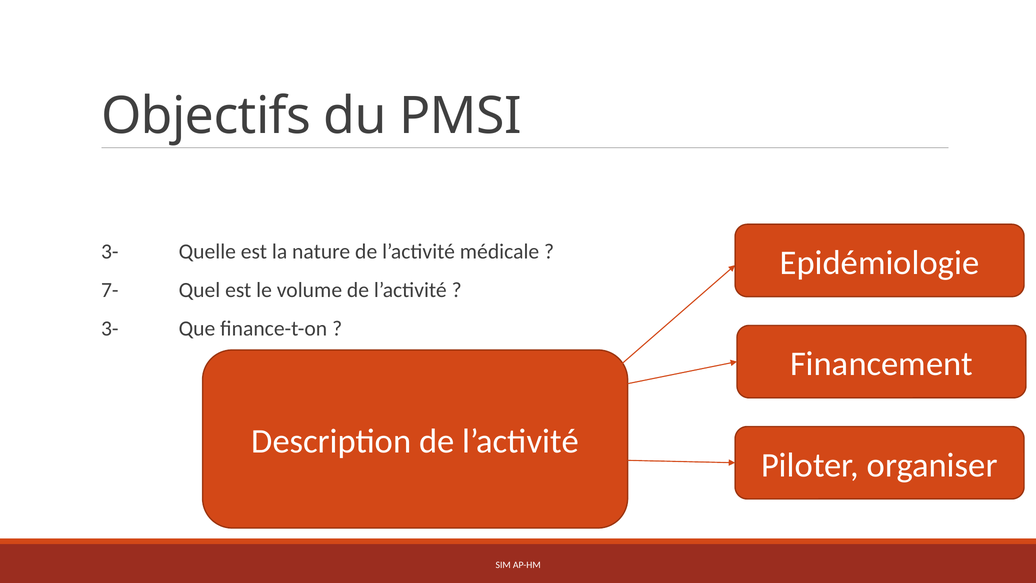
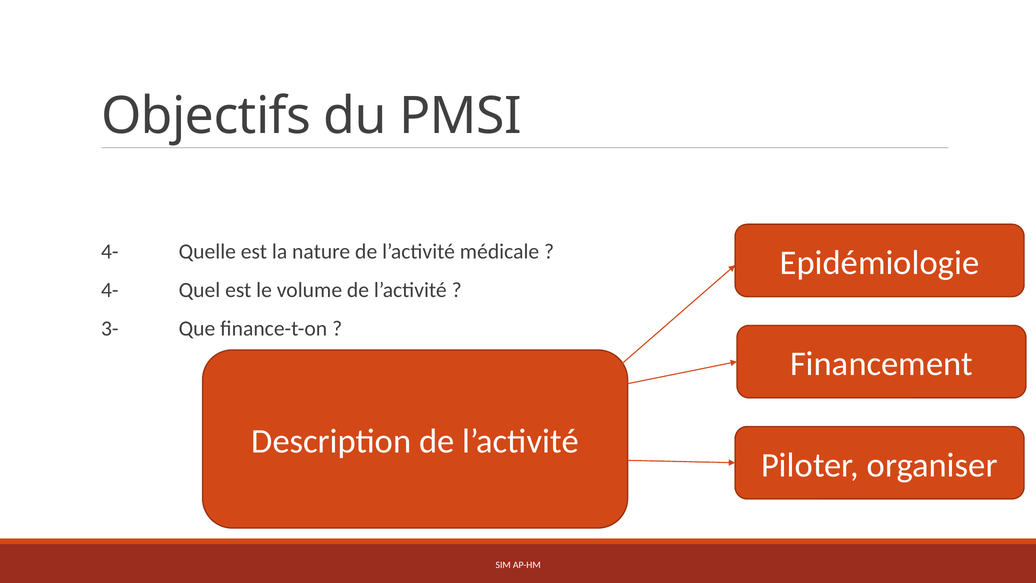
3- at (110, 252): 3- -> 4-
7- at (110, 290): 7- -> 4-
